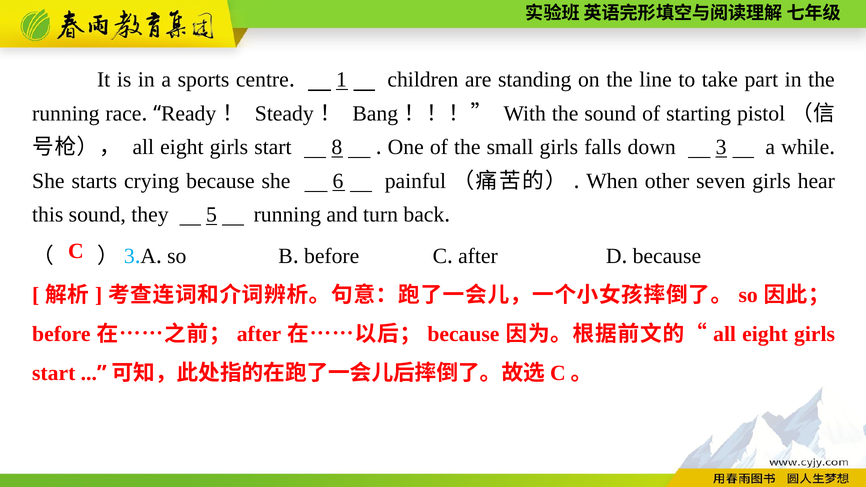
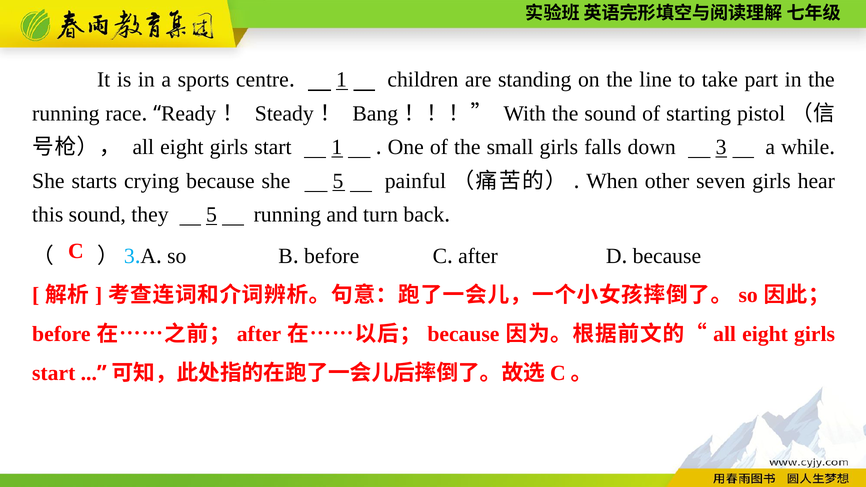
start 8: 8 -> 1
she 6: 6 -> 5
